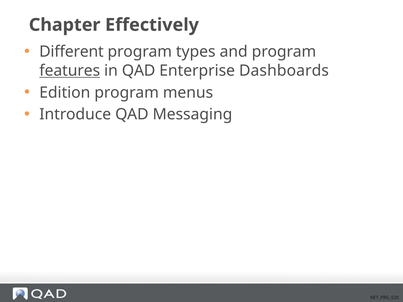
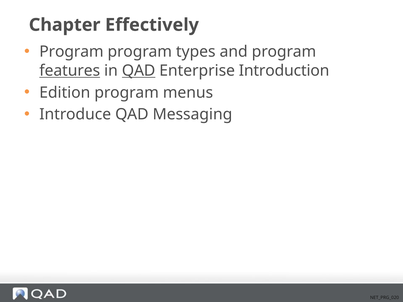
Different at (71, 52): Different -> Program
QAD at (139, 71) underline: none -> present
Dashboards: Dashboards -> Introduction
